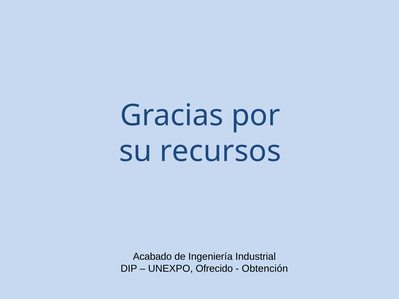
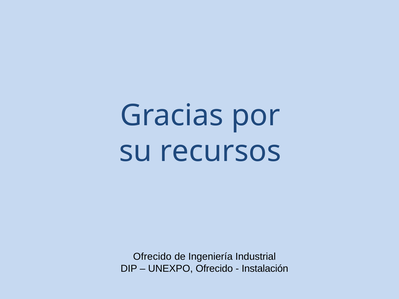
Acabado at (152, 257): Acabado -> Ofrecido
Obtención: Obtención -> Instalación
